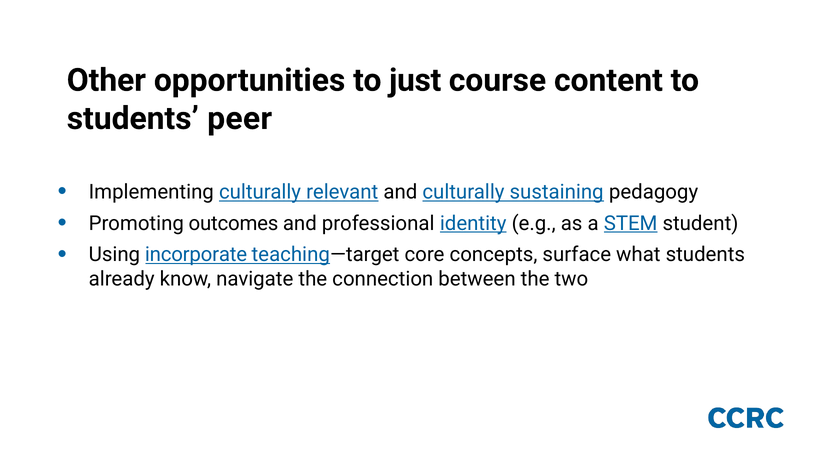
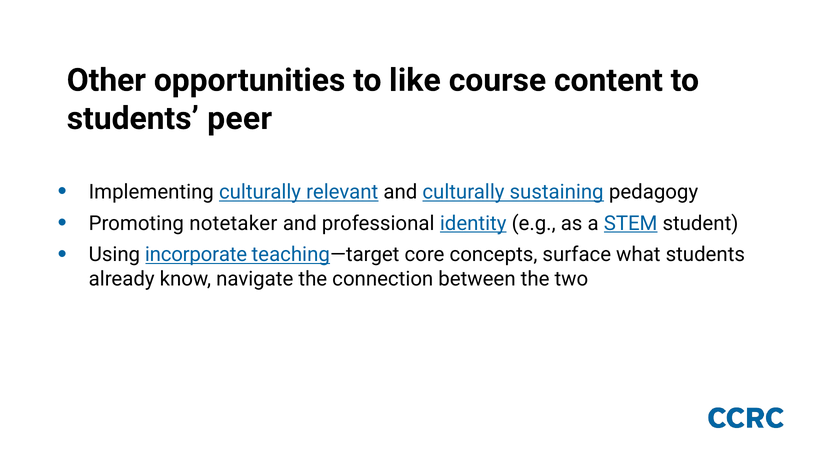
just: just -> like
outcomes: outcomes -> notetaker
